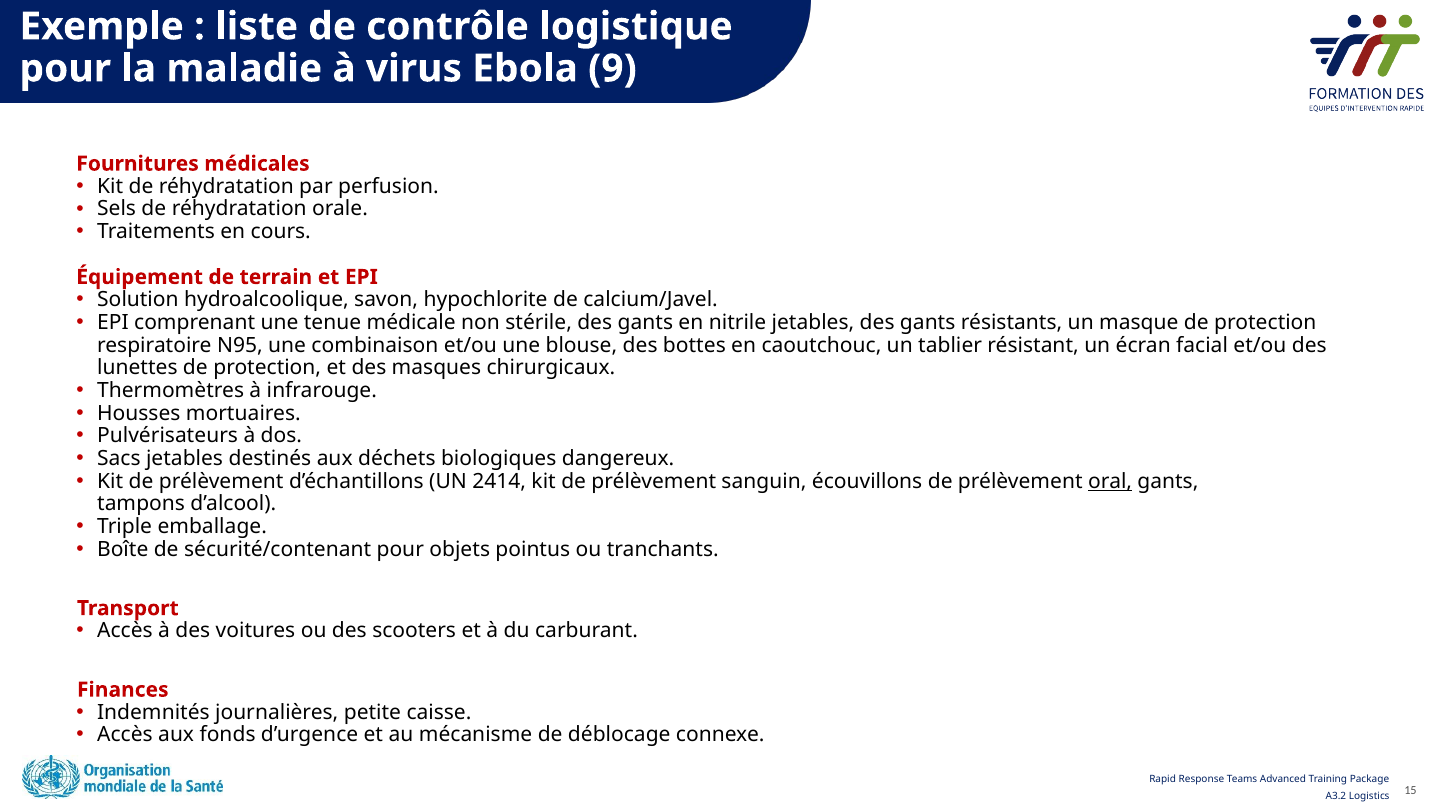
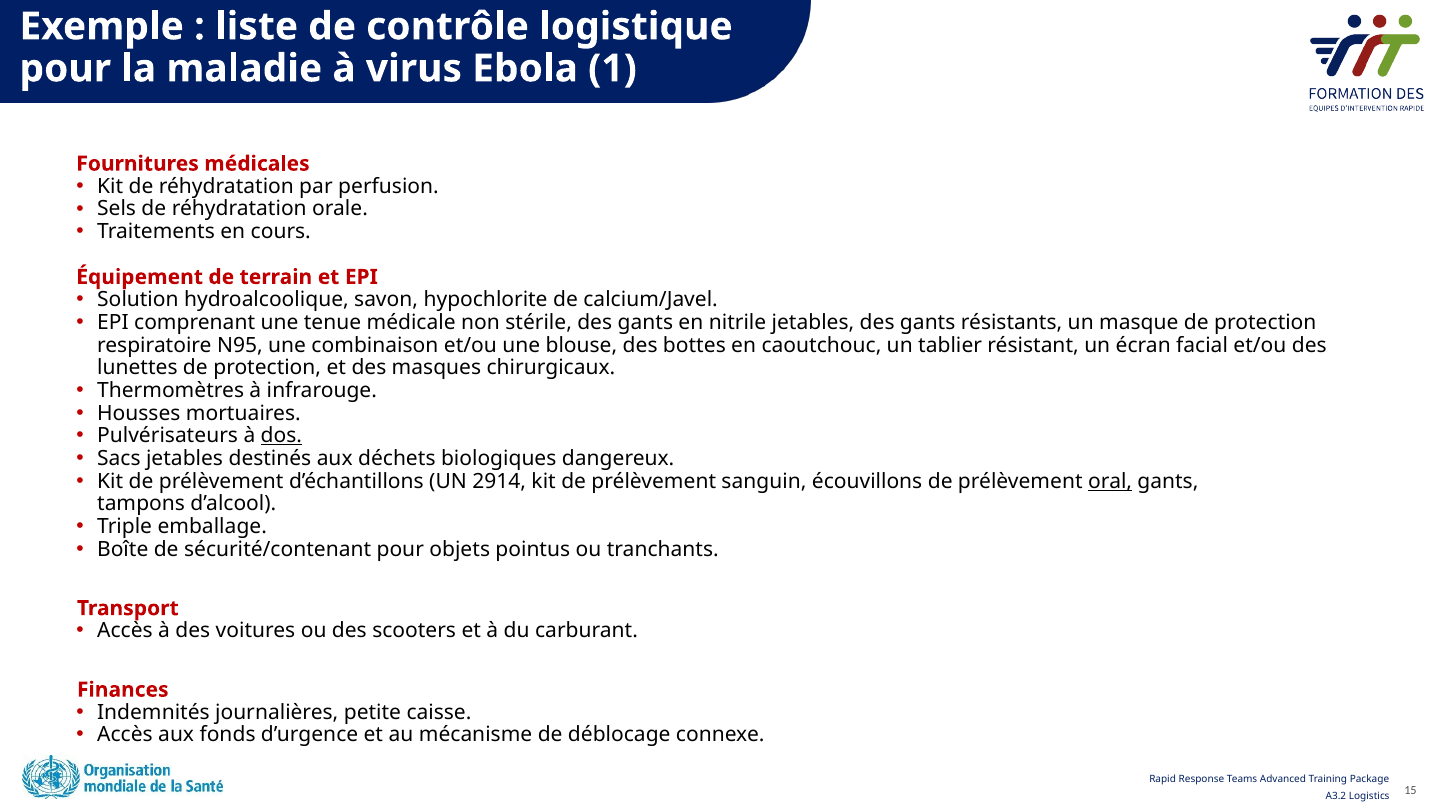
Ebola 9: 9 -> 1
dos underline: none -> present
2414: 2414 -> 2914
